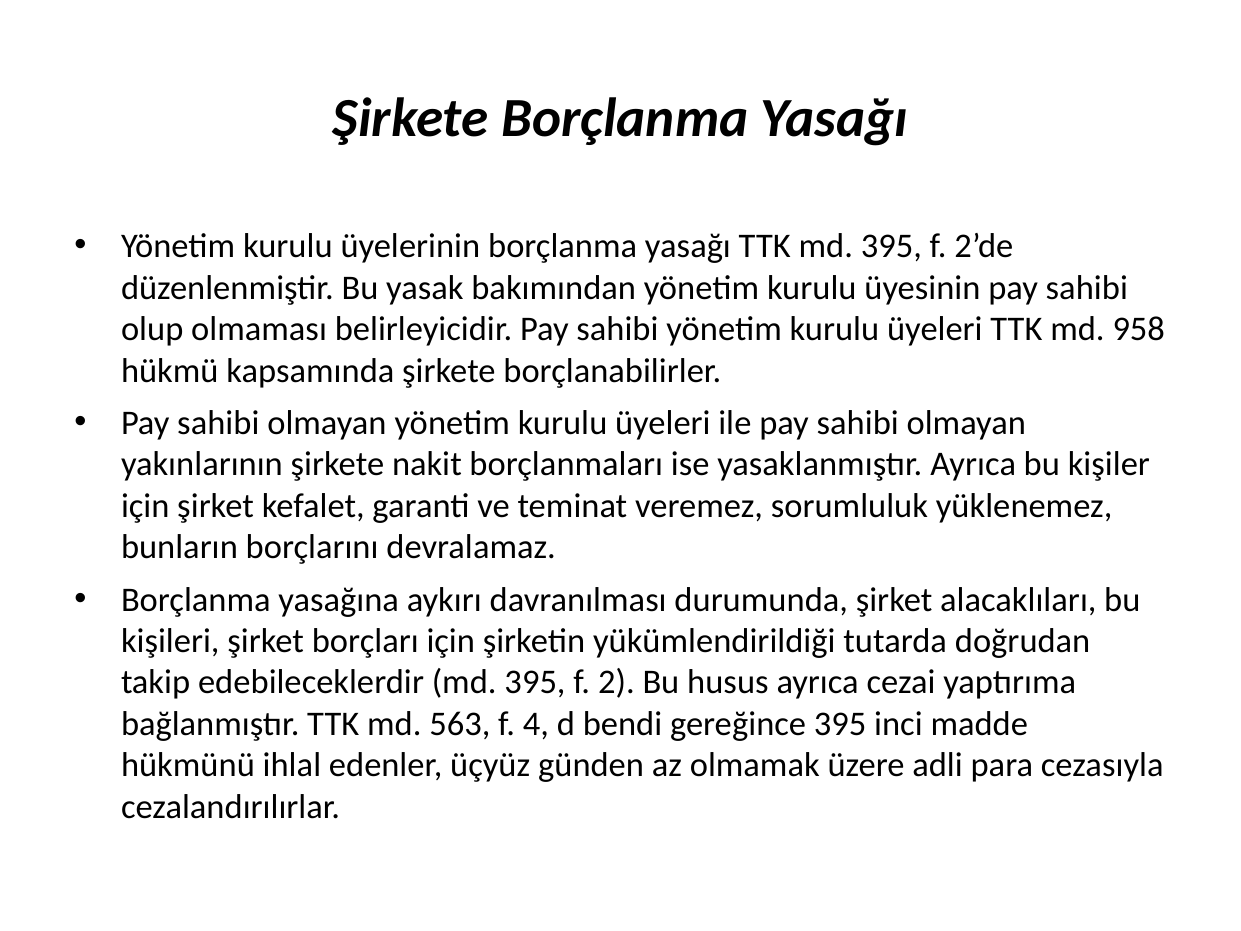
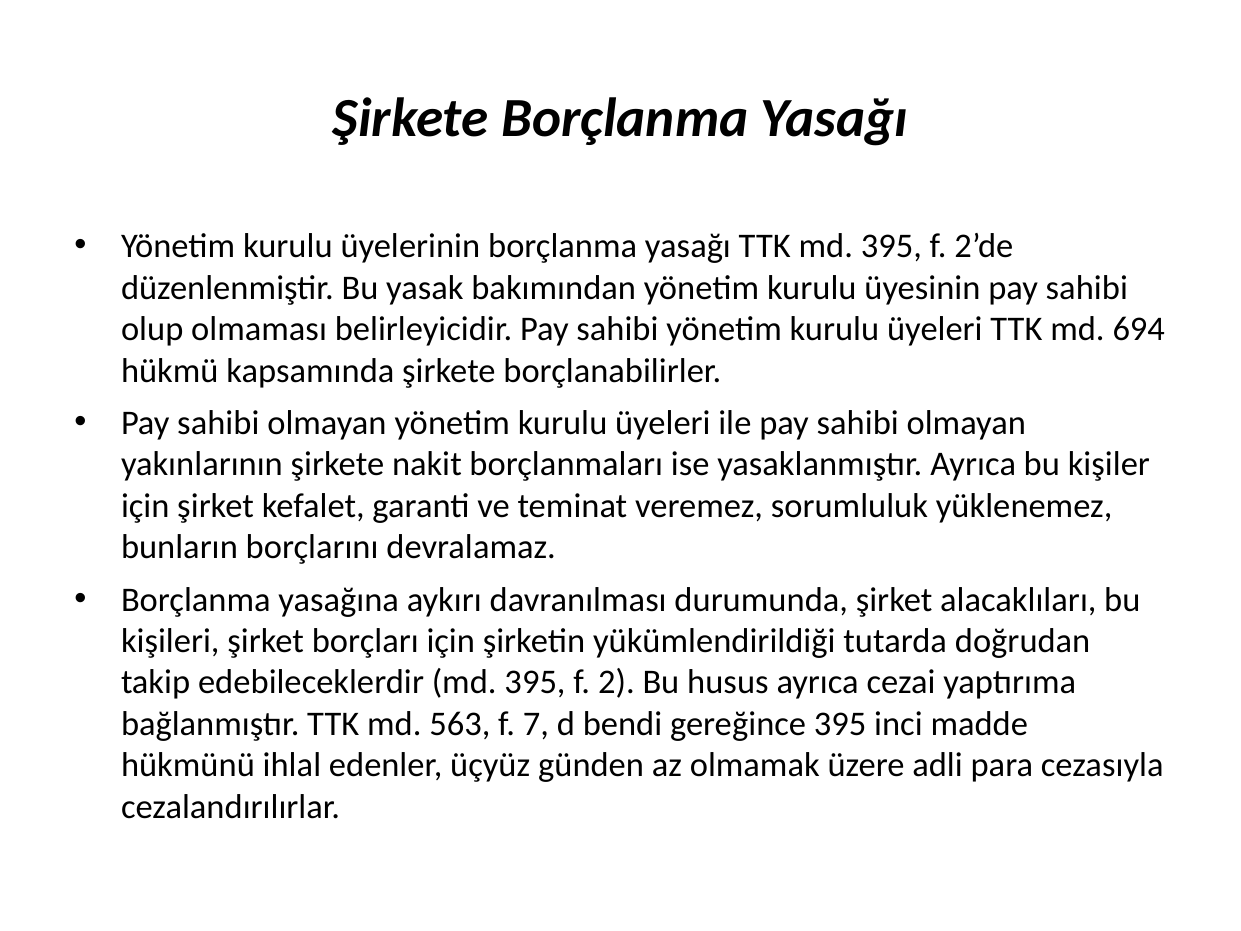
958: 958 -> 694
4: 4 -> 7
